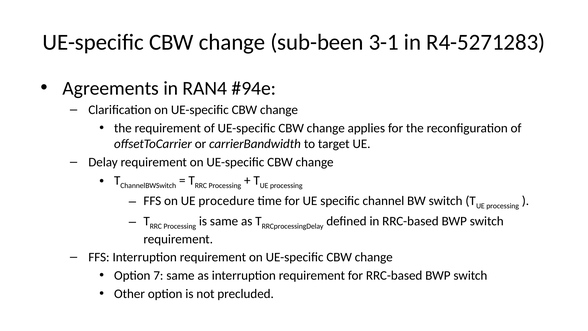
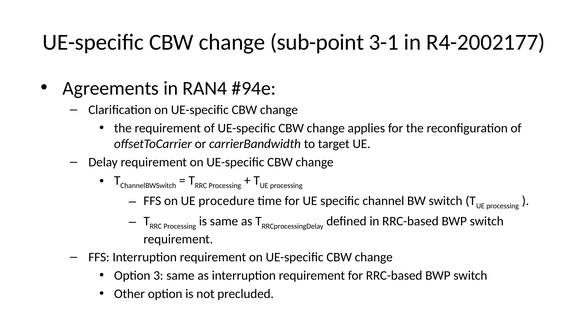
sub-been: sub-been -> sub-point
R4-5271283: R4-5271283 -> R4-2002177
7: 7 -> 3
